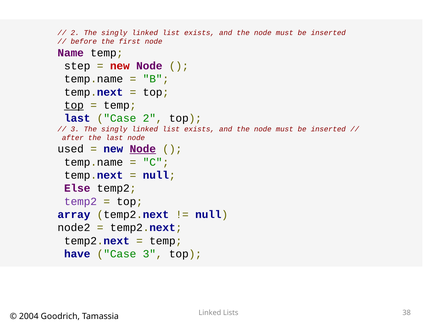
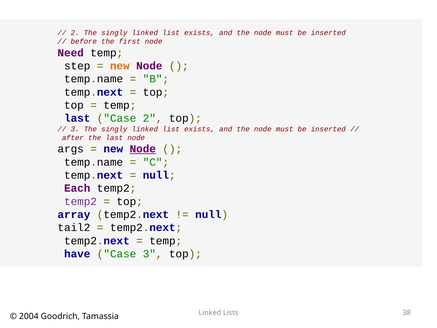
Name: Name -> Need
new at (120, 66) colour: red -> orange
top at (74, 105) underline: present -> none
used: used -> args
Else: Else -> Each
node2: node2 -> tail2
